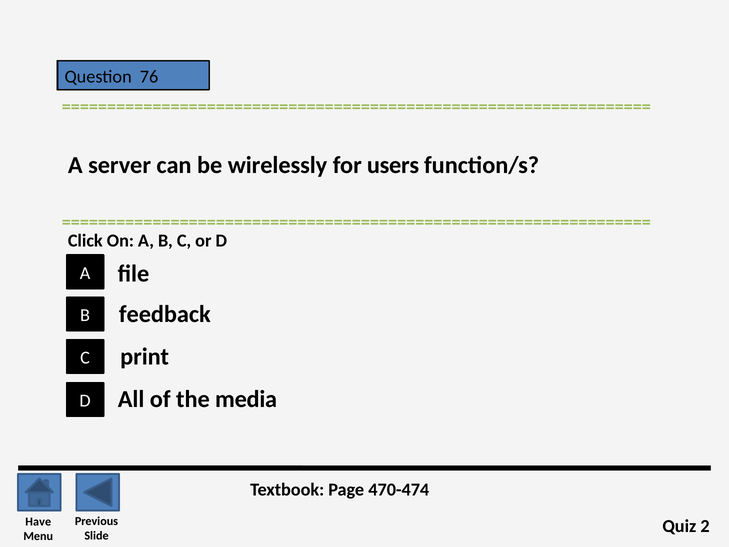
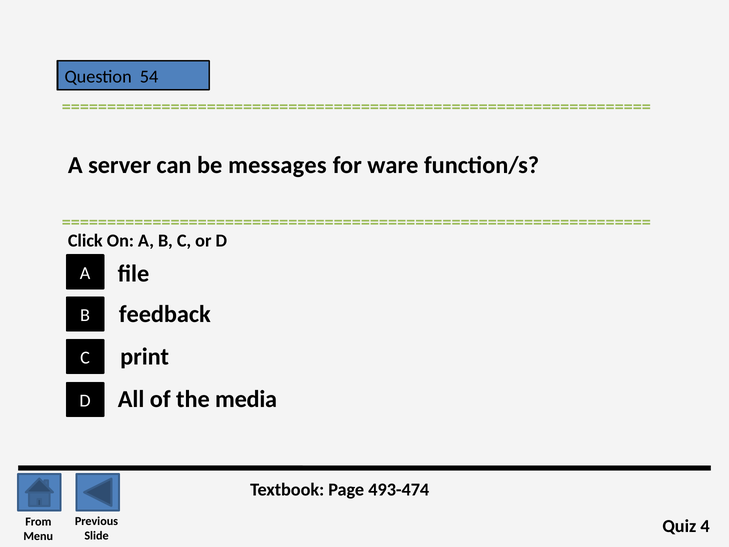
76: 76 -> 54
wirelessly: wirelessly -> messages
users: users -> ware
470-474: 470-474 -> 493-474
Have: Have -> From
2: 2 -> 4
